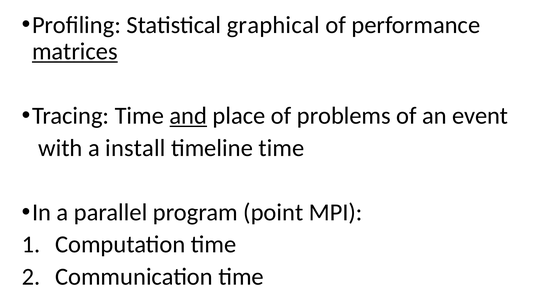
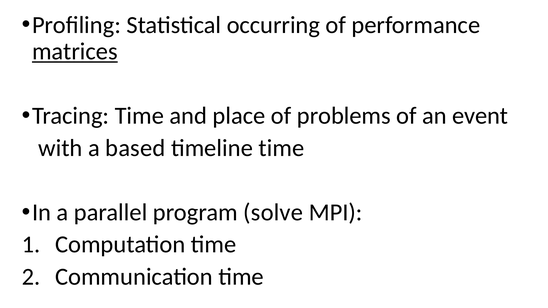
graphical: graphical -> occurring
and underline: present -> none
install: install -> based
point: point -> solve
